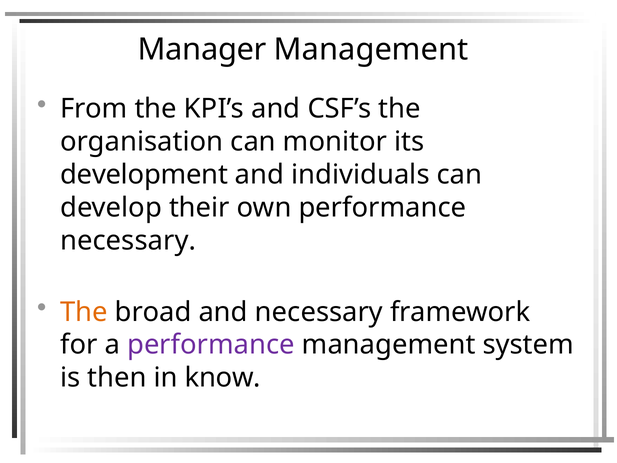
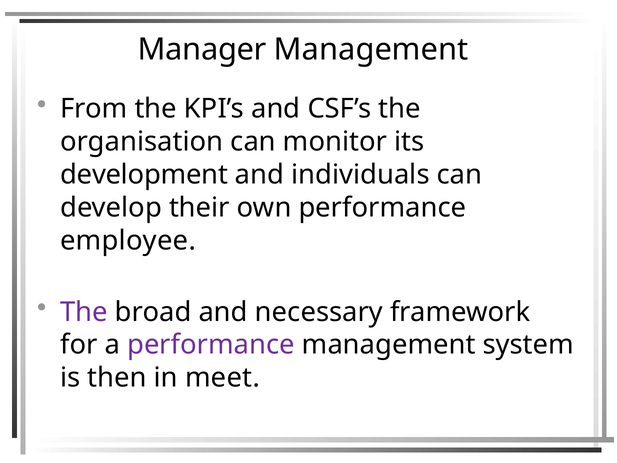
necessary at (128, 241): necessary -> employee
The at (84, 312) colour: orange -> purple
know: know -> meet
